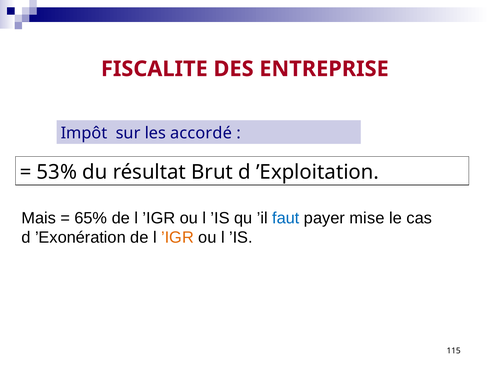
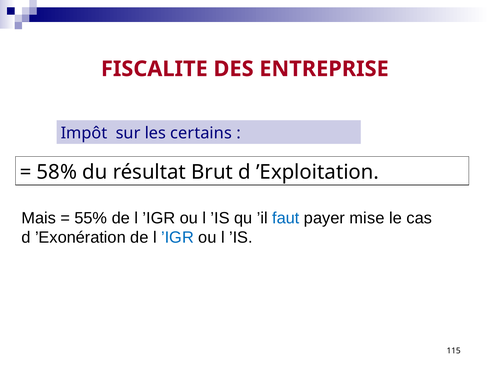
accordé: accordé -> certains
53%: 53% -> 58%
65%: 65% -> 55%
’IGR at (177, 238) colour: orange -> blue
